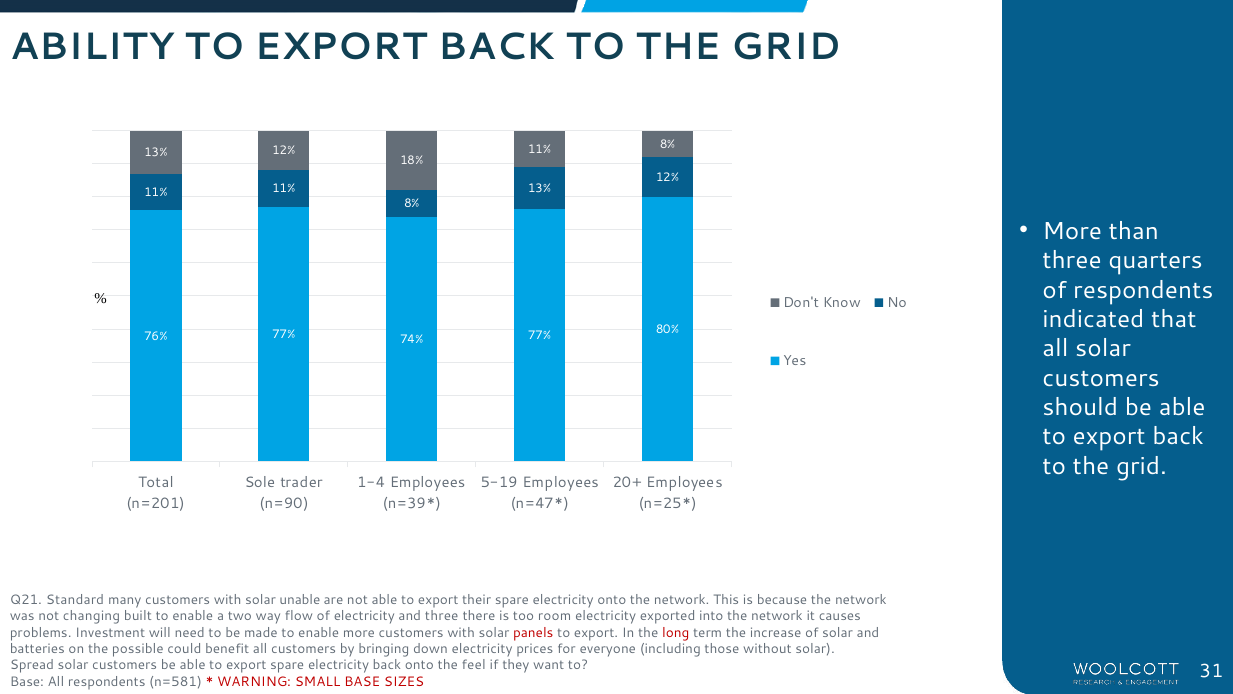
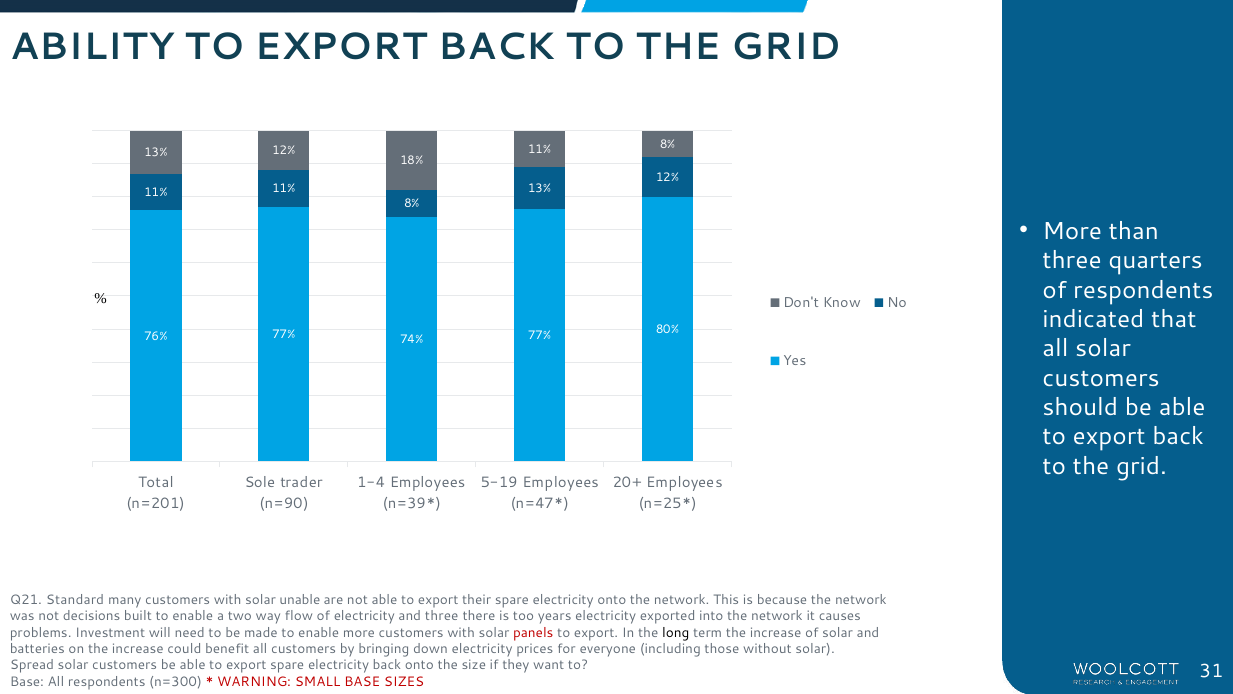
changing: changing -> decisions
room: room -> years
long colour: red -> black
on the possible: possible -> increase
feel: feel -> size
n=581: n=581 -> n=300
